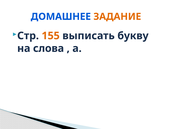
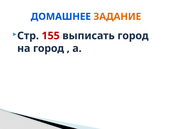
155 colour: orange -> red
выписать букву: букву -> город
на слова: слова -> город
